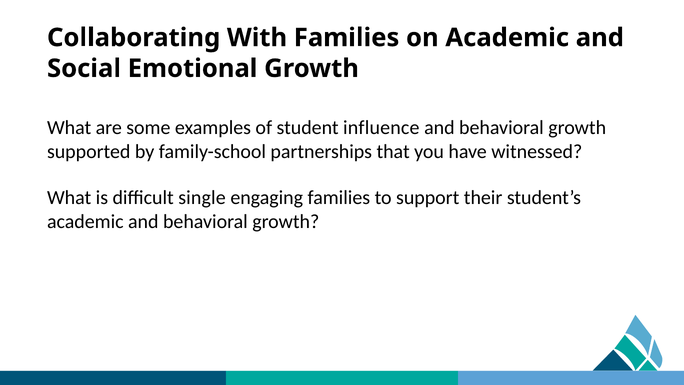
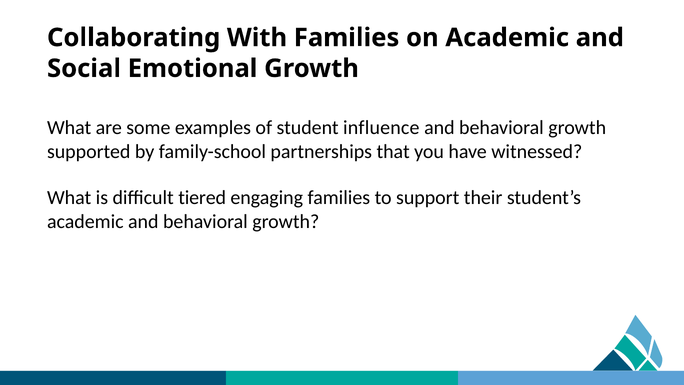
single: single -> tiered
